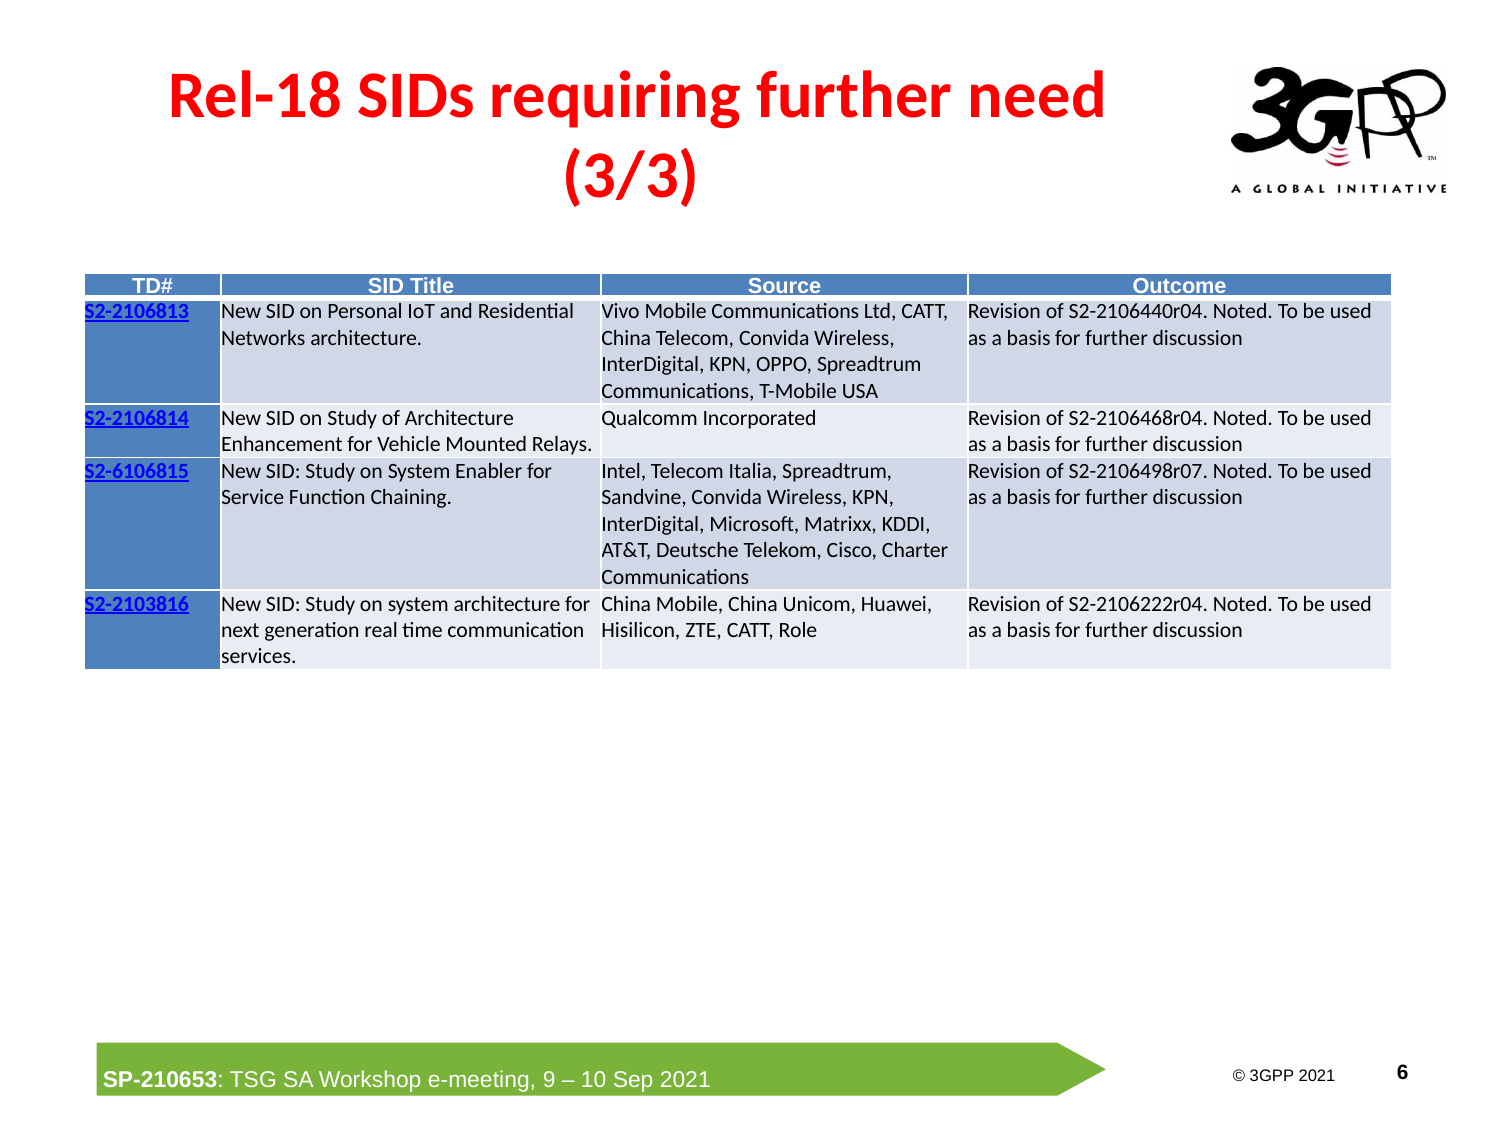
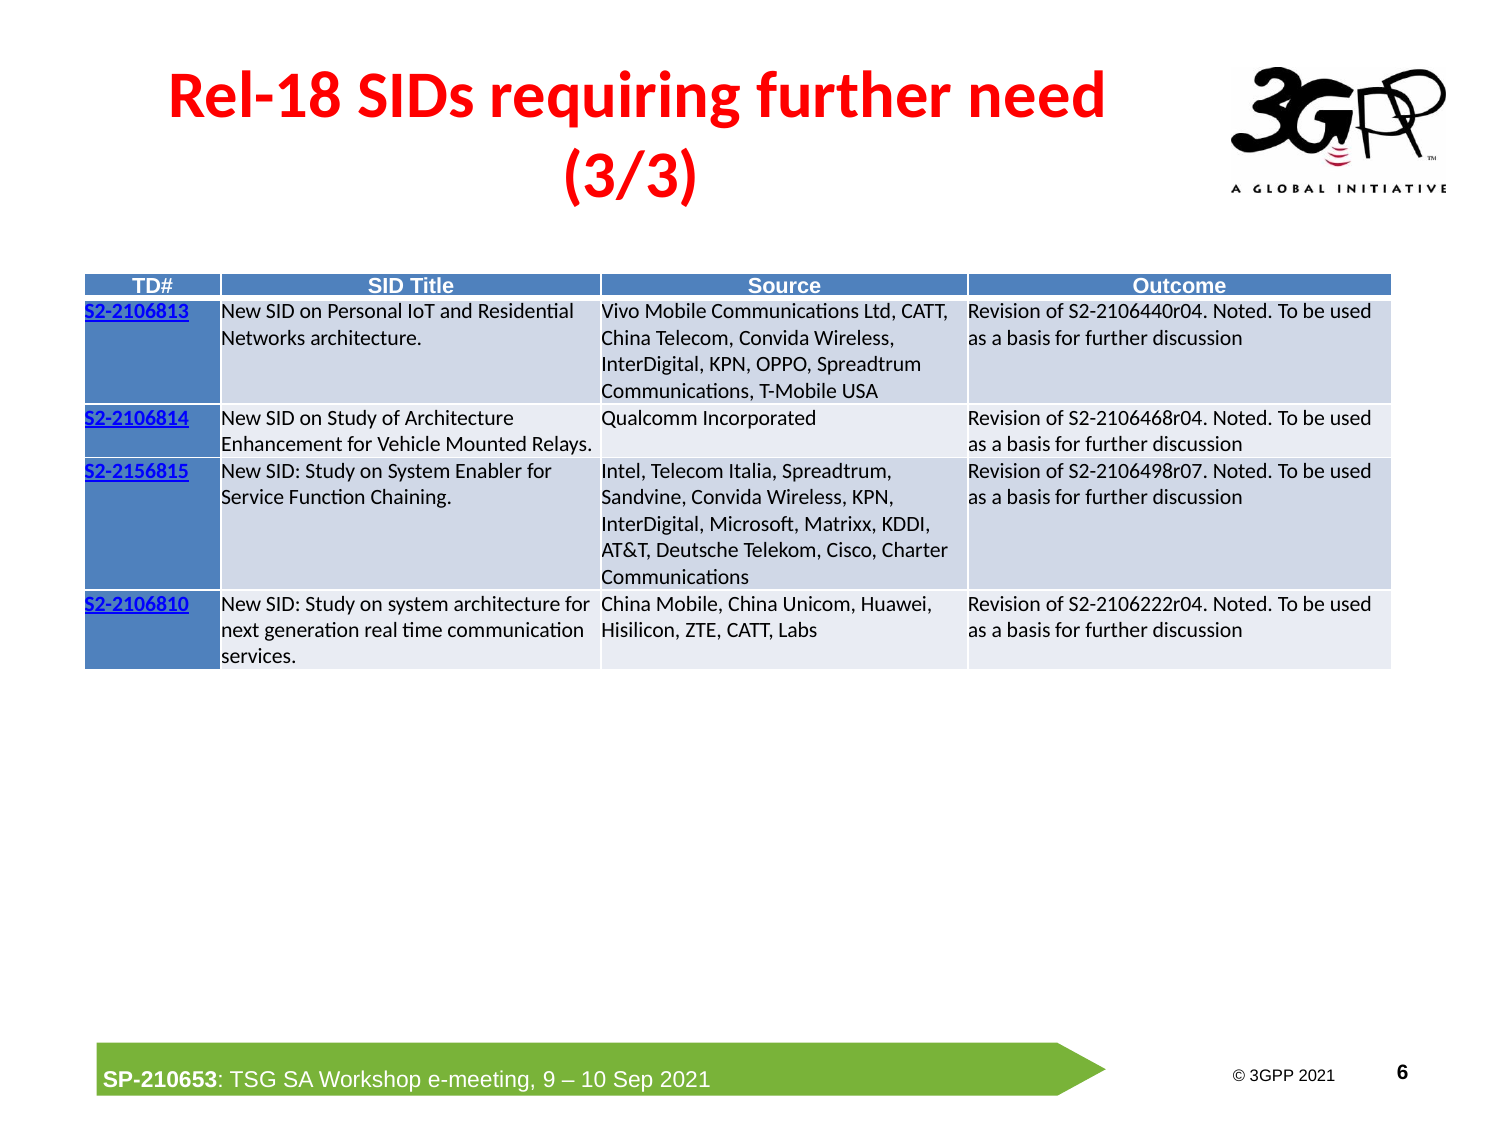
S2-6106815: S2-6106815 -> S2-2156815
S2-2103816: S2-2103816 -> S2-2106810
Role: Role -> Labs
